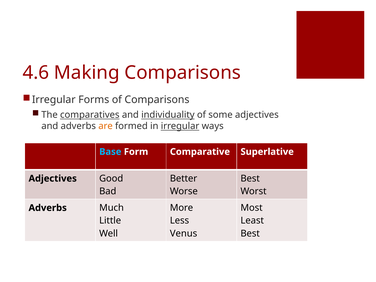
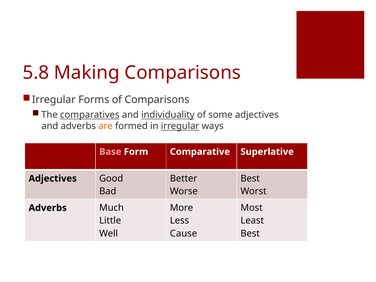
4.6: 4.6 -> 5.8
Base colour: light blue -> pink
Venus: Venus -> Cause
